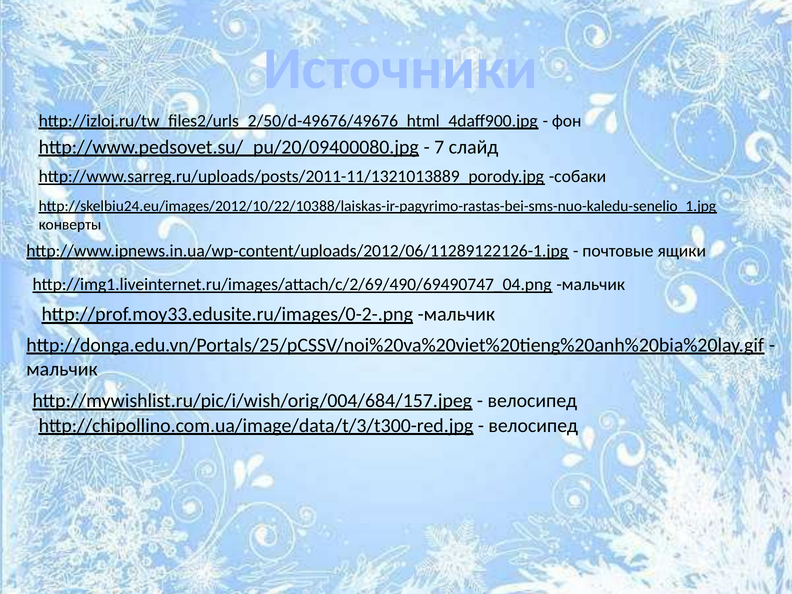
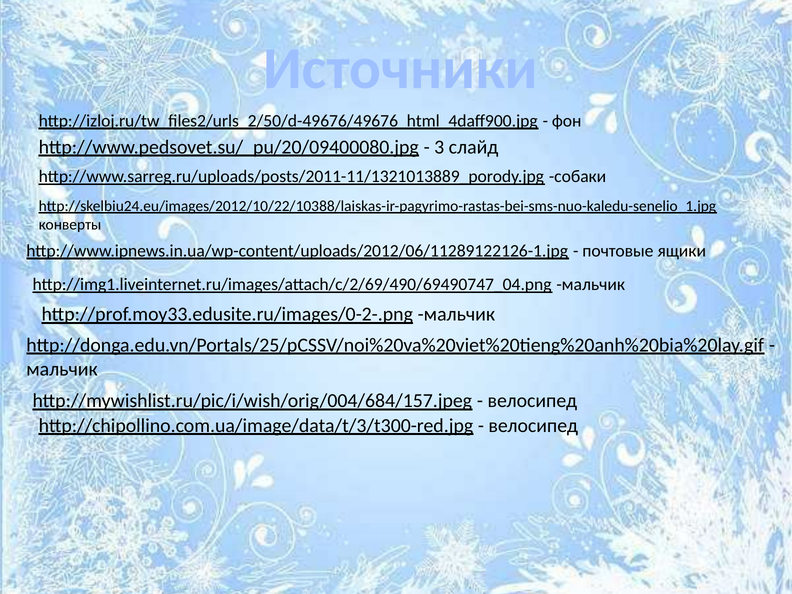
7: 7 -> 3
